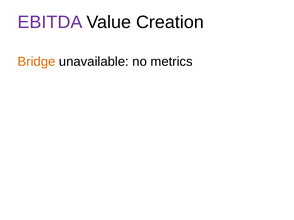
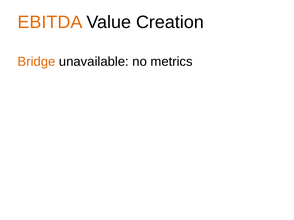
EBITDA colour: purple -> orange
